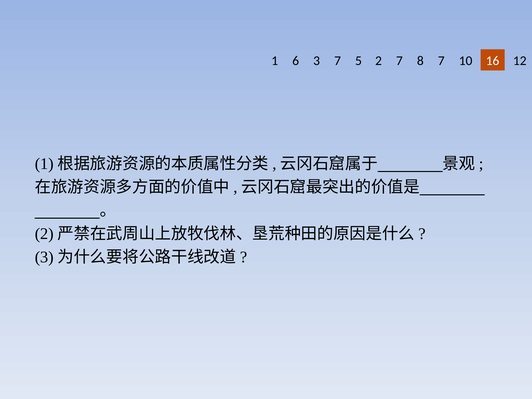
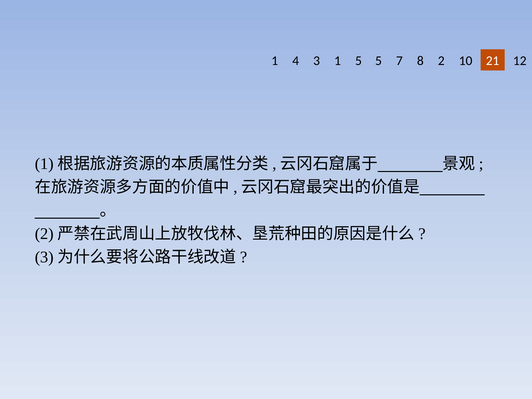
6: 6 -> 4
3 7: 7 -> 1
5 2: 2 -> 5
8 7: 7 -> 2
16: 16 -> 21
